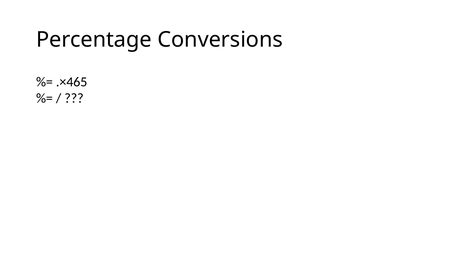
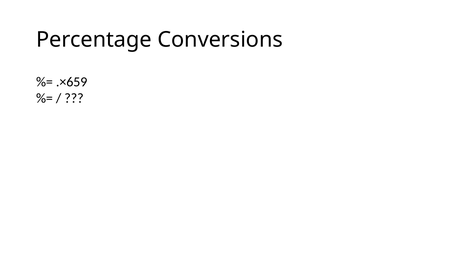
.×465: .×465 -> .×659
